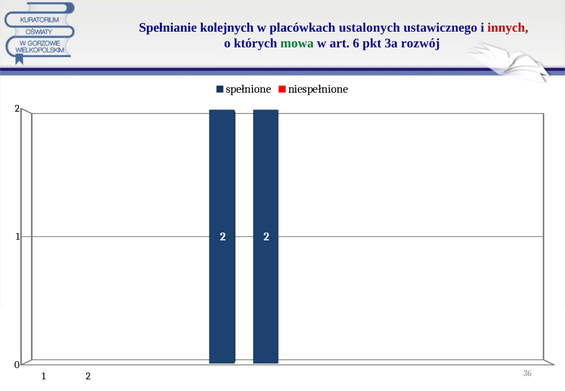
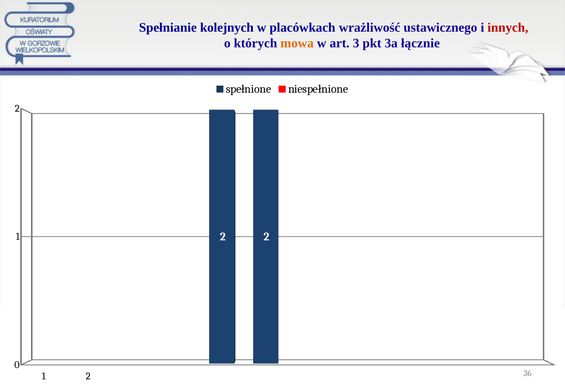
ustalonych: ustalonych -> wrażliwość
mowa colour: green -> orange
6: 6 -> 3
rozwój: rozwój -> łącznie
